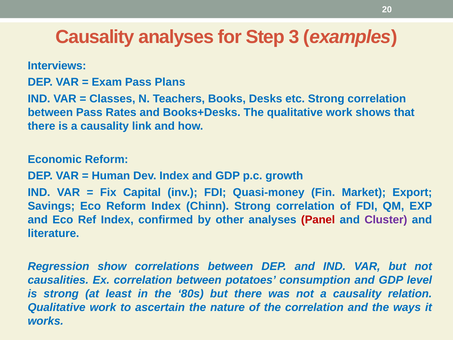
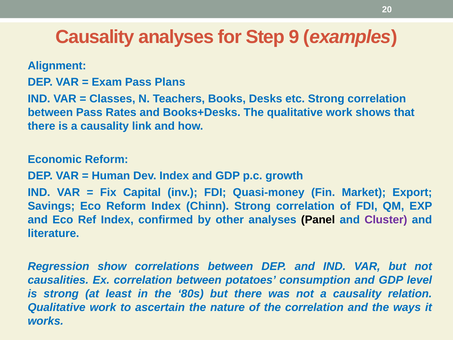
3: 3 -> 9
Interviews: Interviews -> Alignment
Panel colour: red -> black
